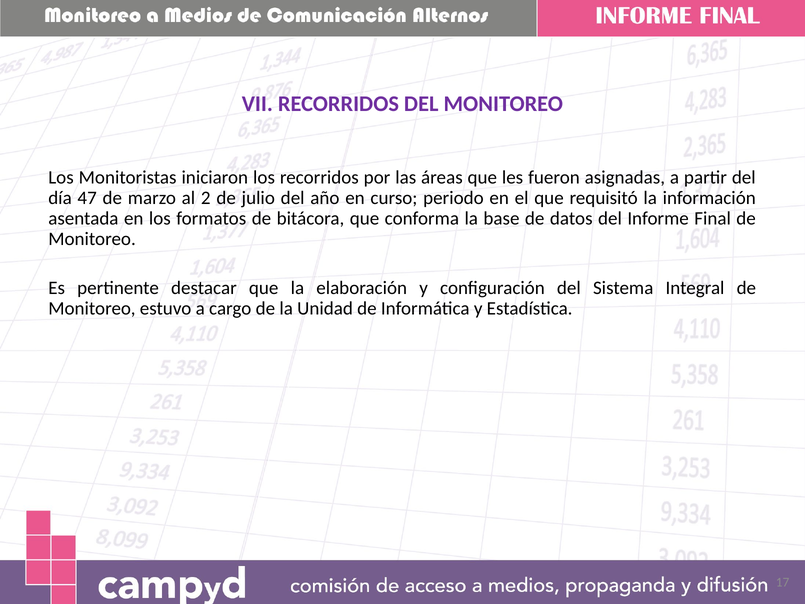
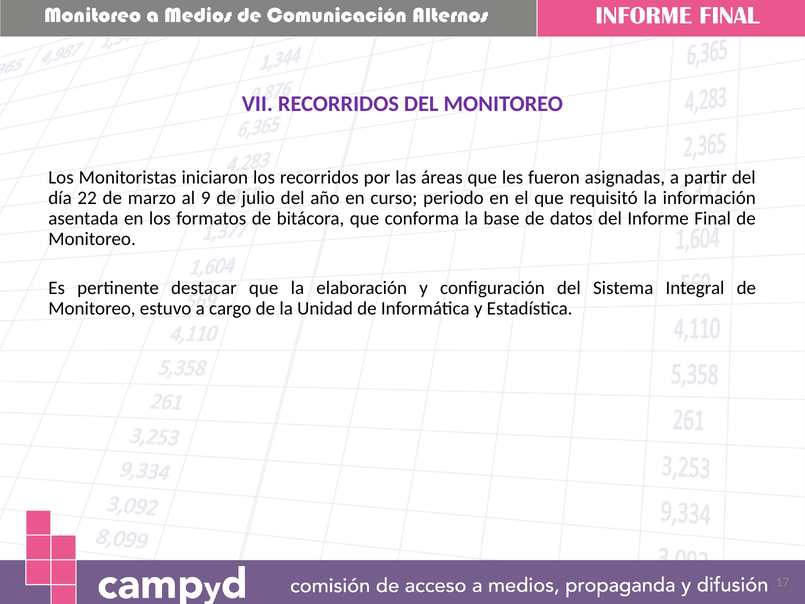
47: 47 -> 22
2: 2 -> 9
